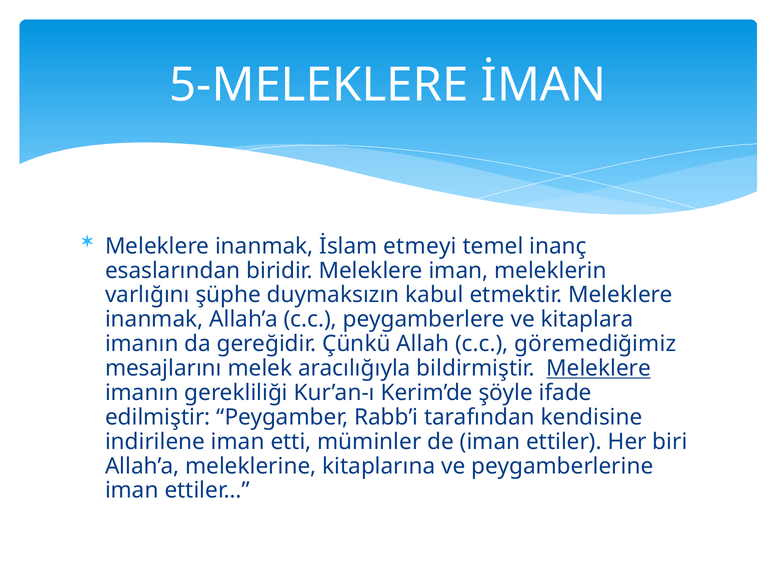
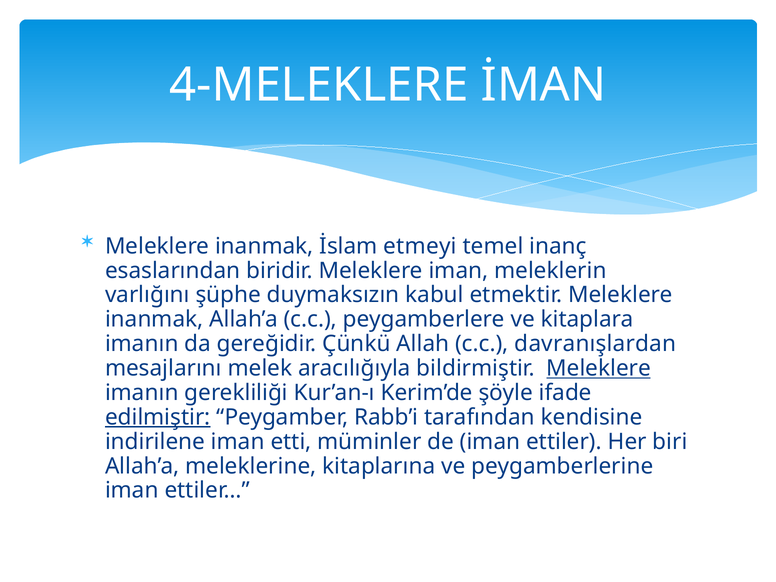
5-MELEKLERE: 5-MELEKLERE -> 4-MELEKLERE
göremediğimiz: göremediğimiz -> davranışlardan
edilmiştir underline: none -> present
